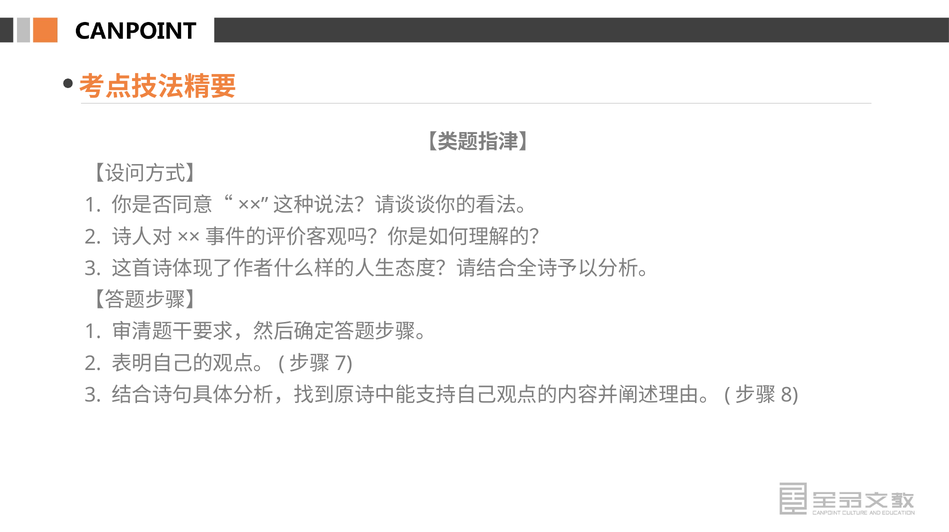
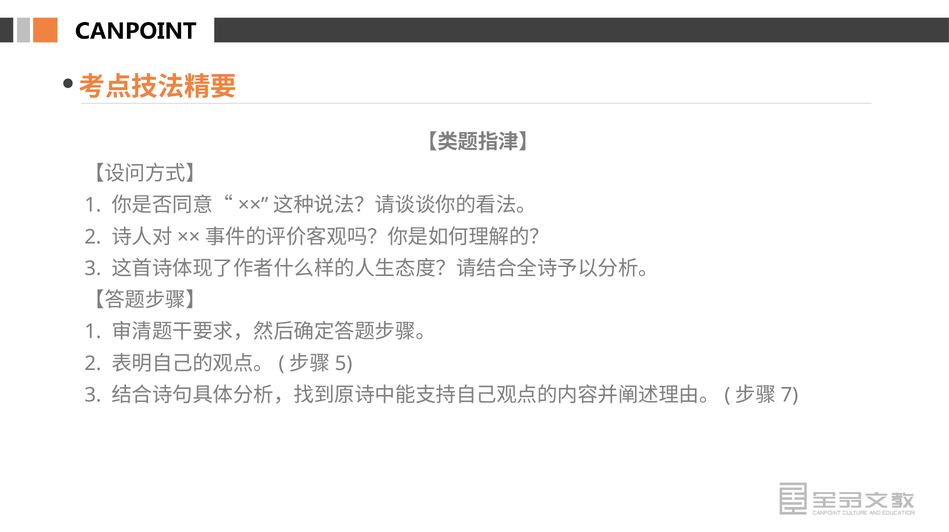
7: 7 -> 5
8: 8 -> 7
